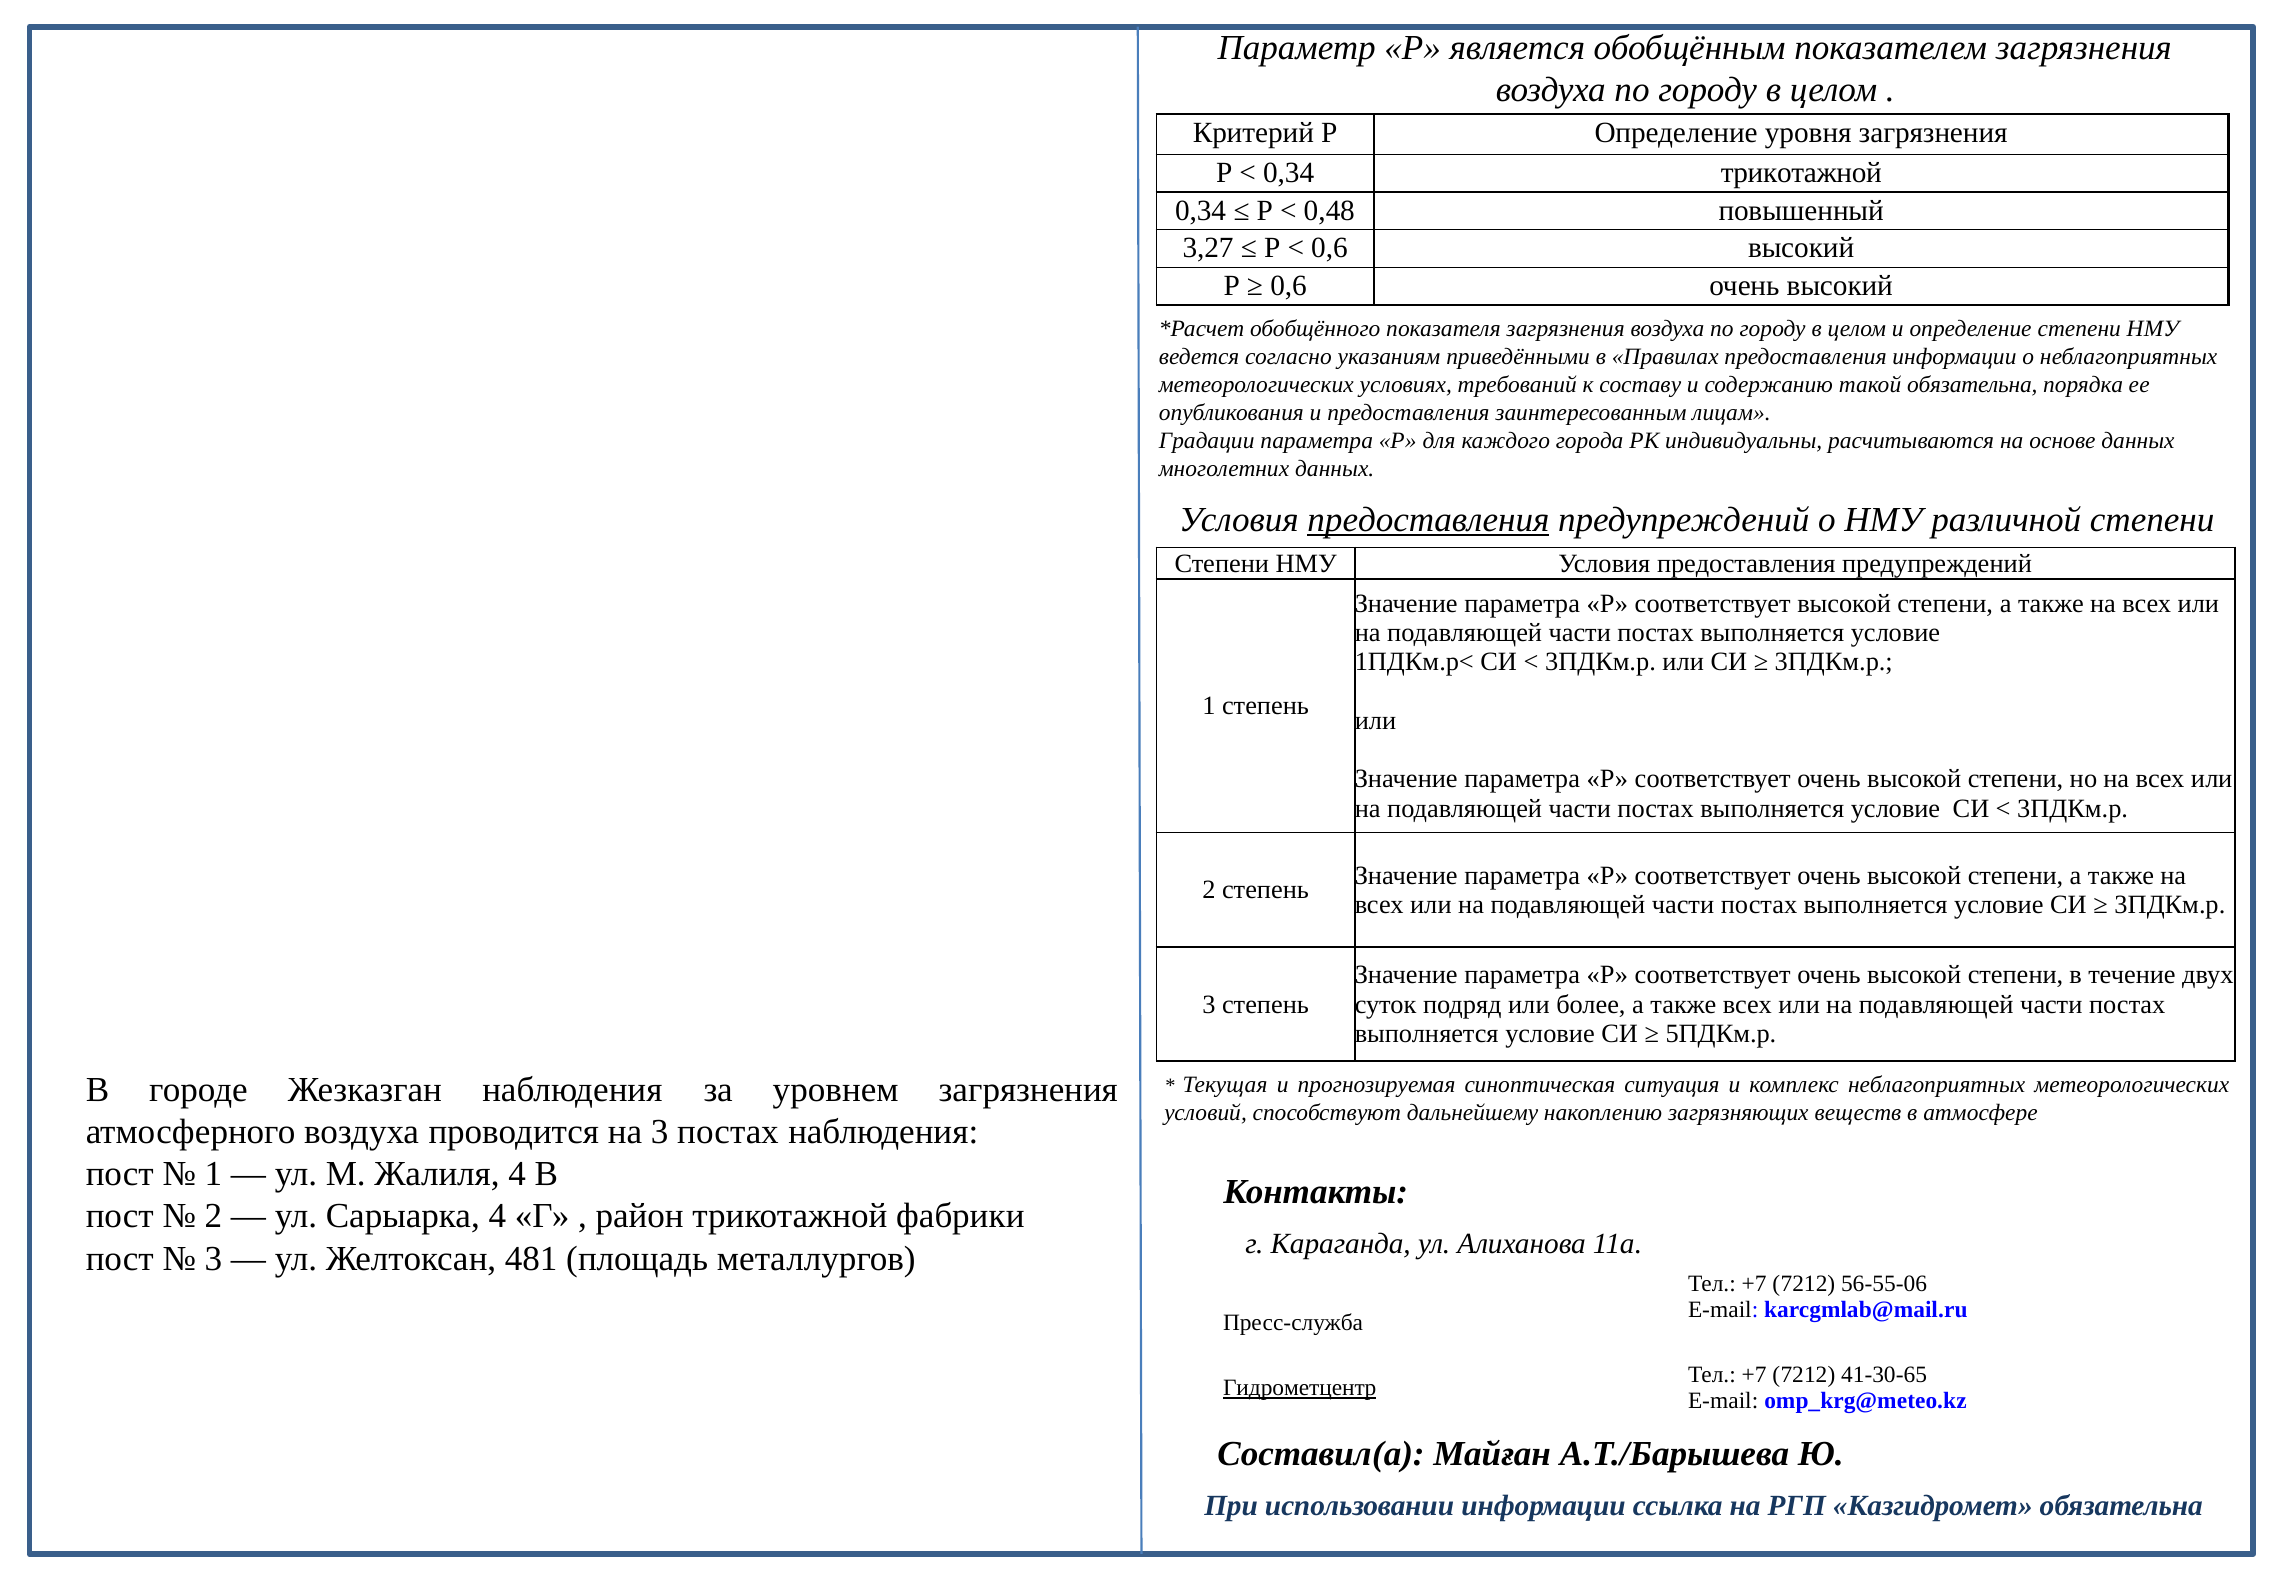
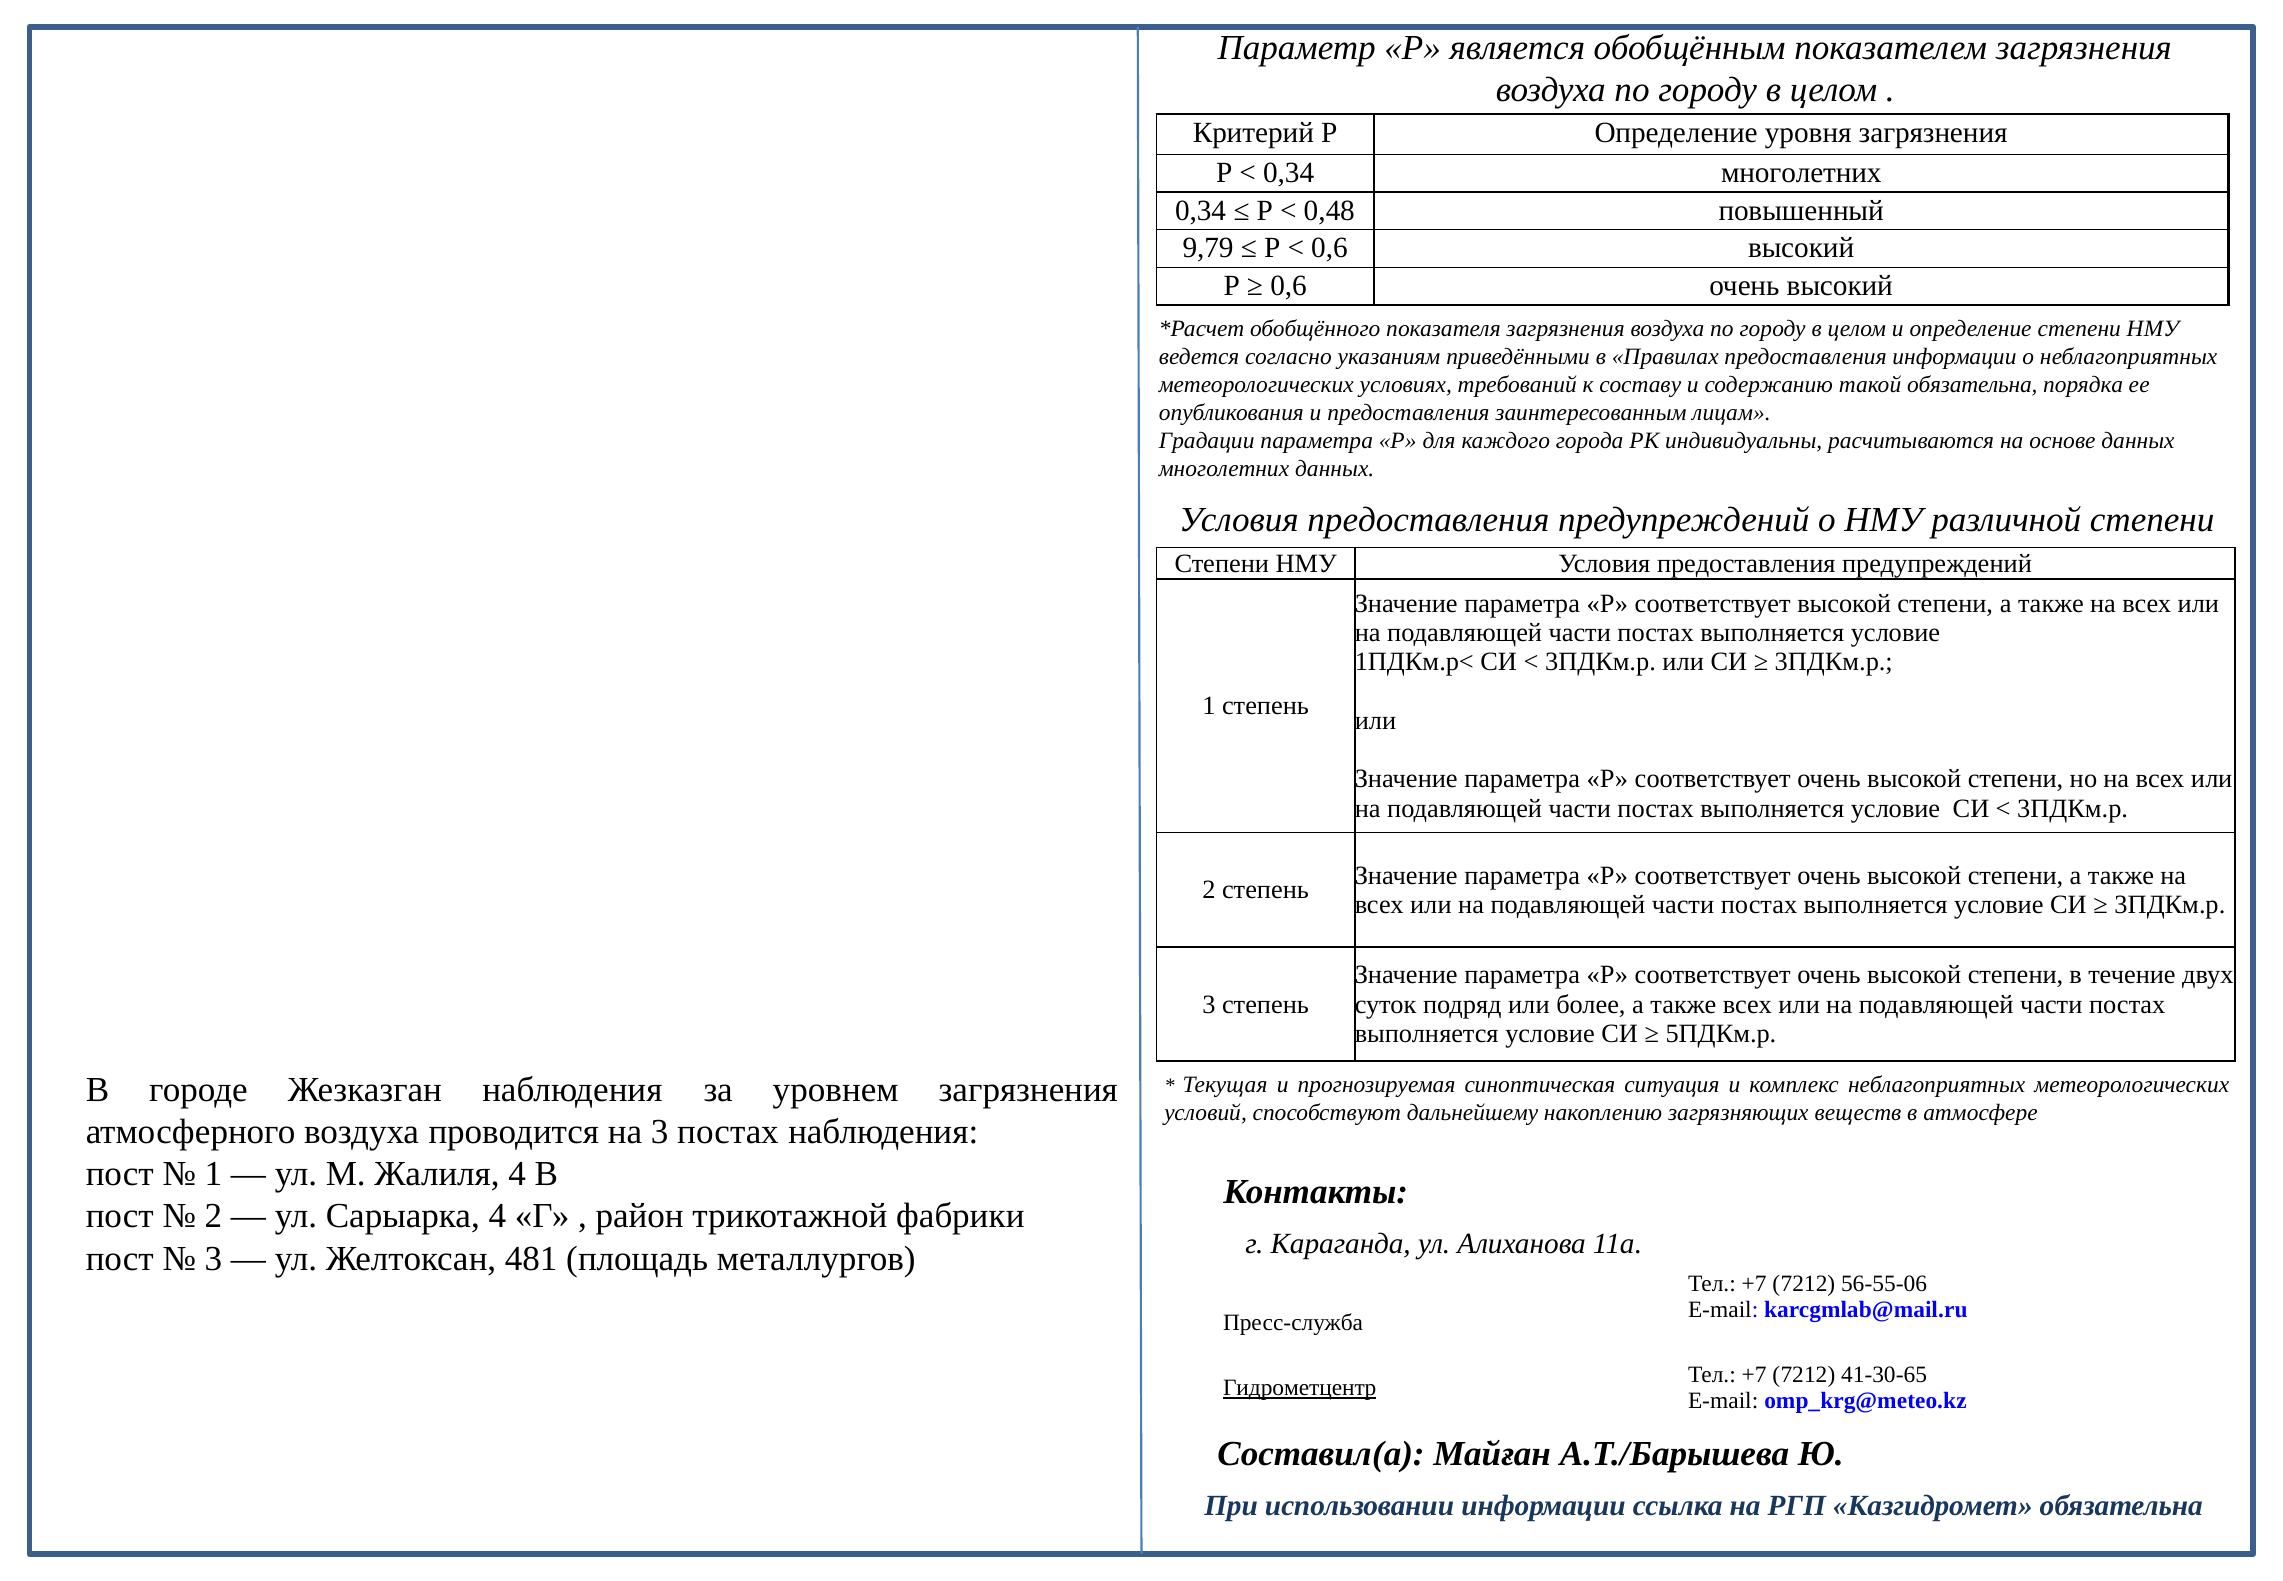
0,34 трикотажной: трикотажной -> многолетних
3,27: 3,27 -> 9,79
предоставления at (1428, 520) underline: present -> none
